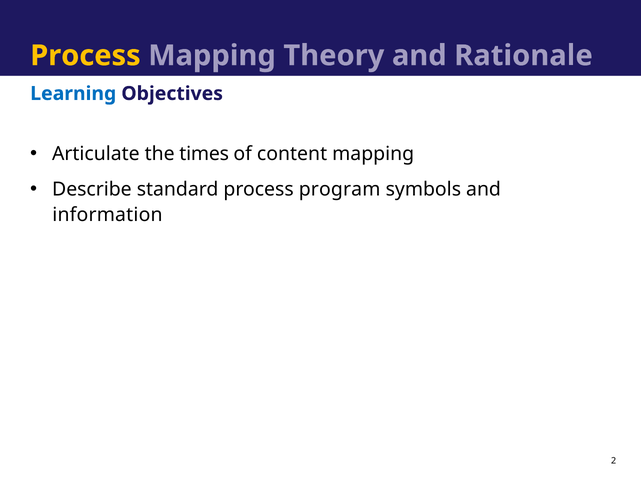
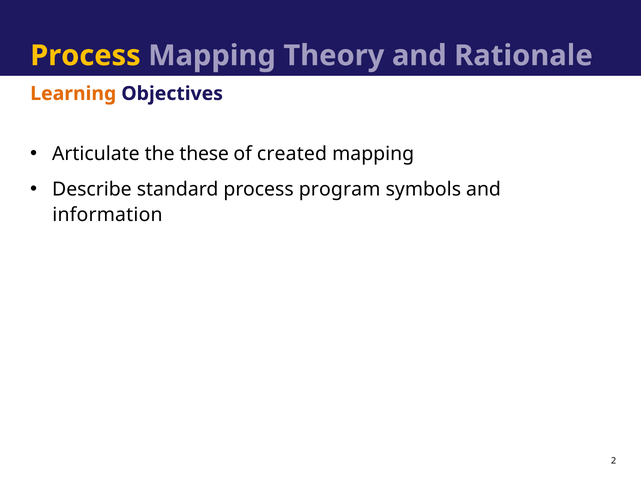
Learning colour: blue -> orange
times: times -> these
content: content -> created
